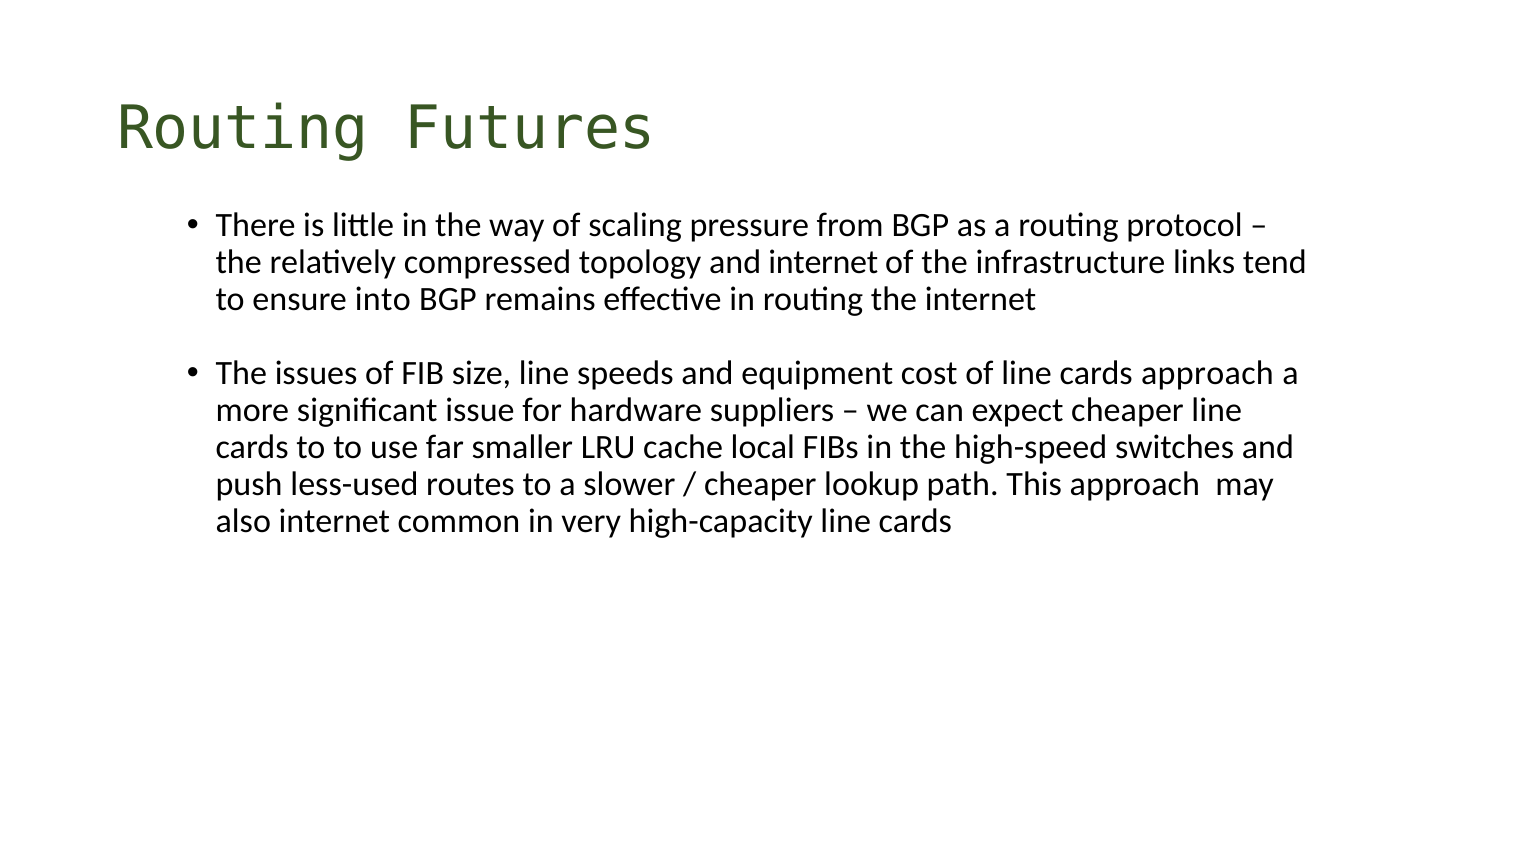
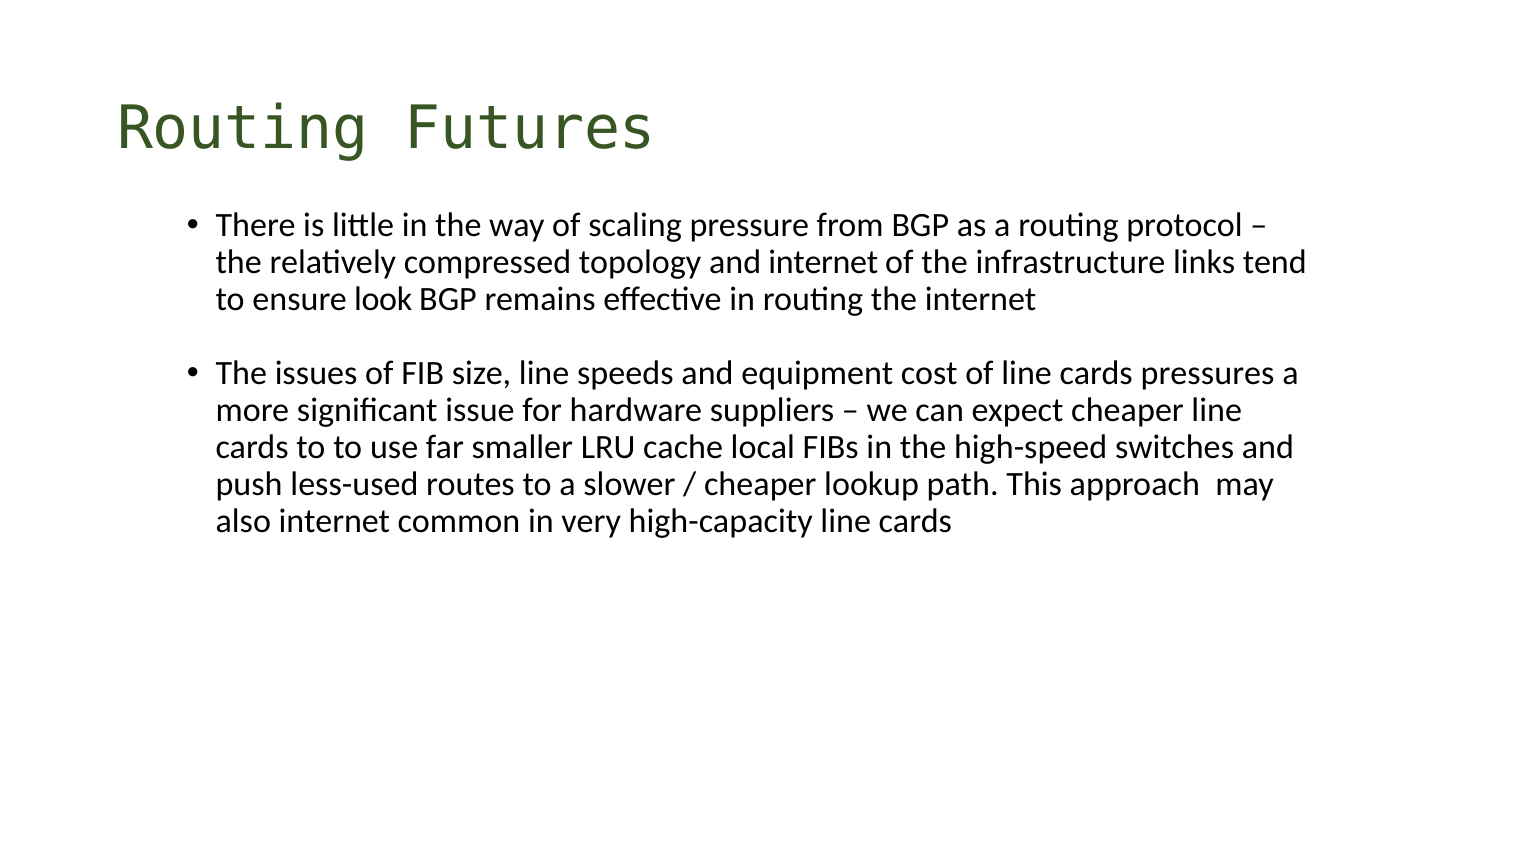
into: into -> look
cards approach: approach -> pressures
